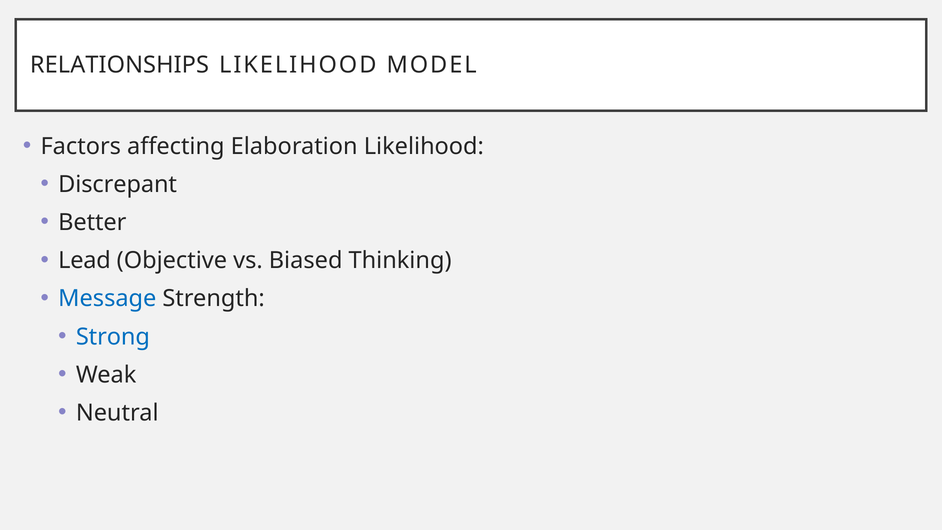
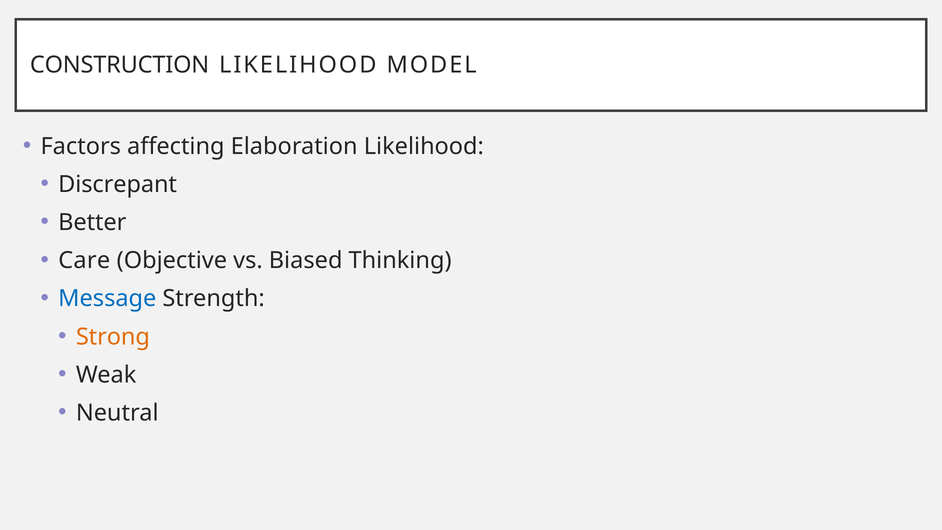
RELATIONSHIPS: RELATIONSHIPS -> CONSTRUCTION
Lead: Lead -> Care
Strong colour: blue -> orange
